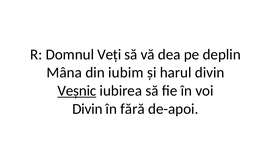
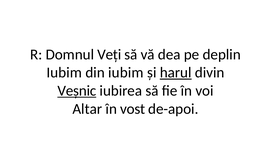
Mâna at (64, 72): Mâna -> Iubim
harul underline: none -> present
Divin at (87, 108): Divin -> Altar
fără: fără -> vost
